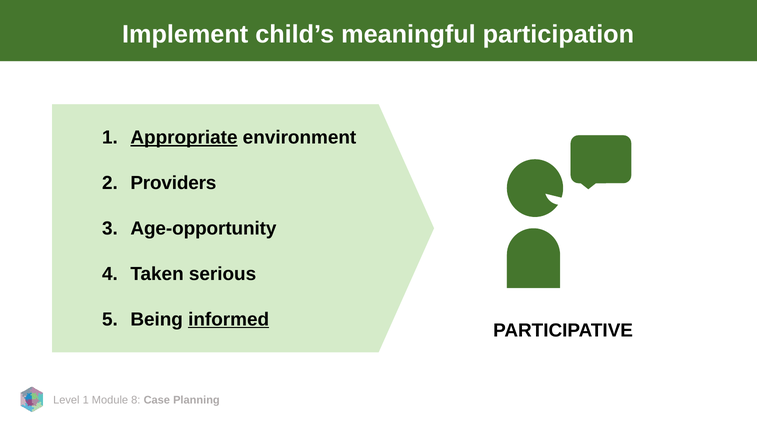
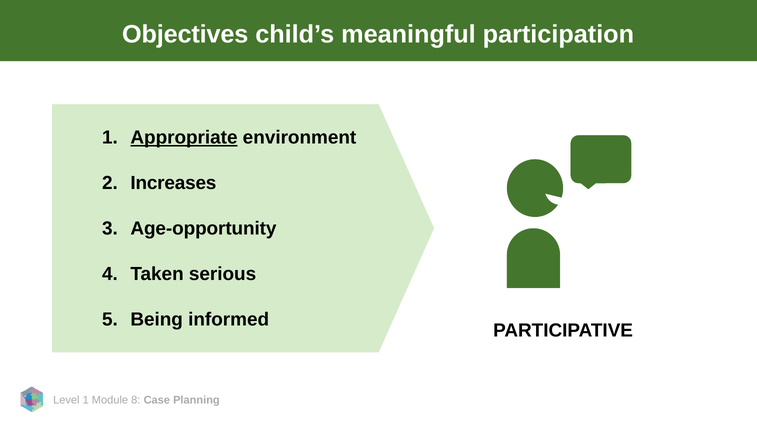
Implement: Implement -> Objectives
Providers: Providers -> Increases
informed underline: present -> none
